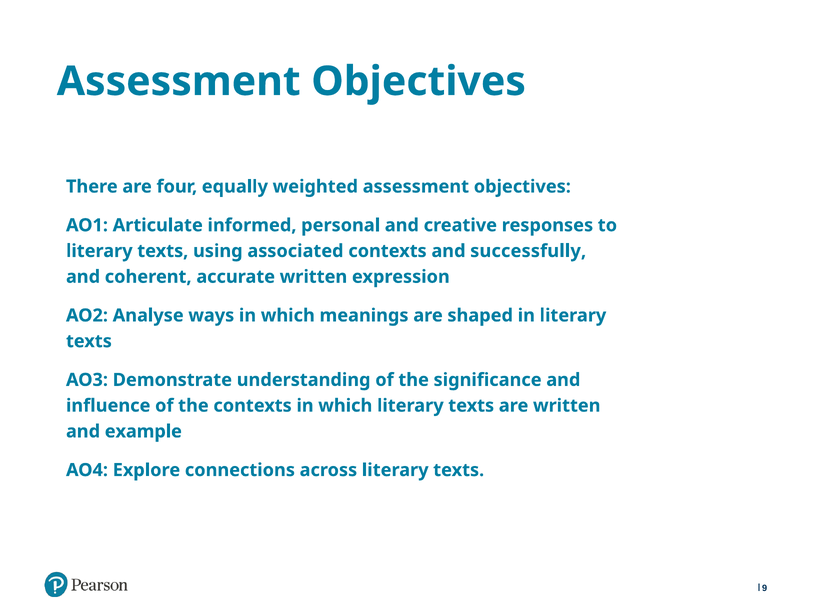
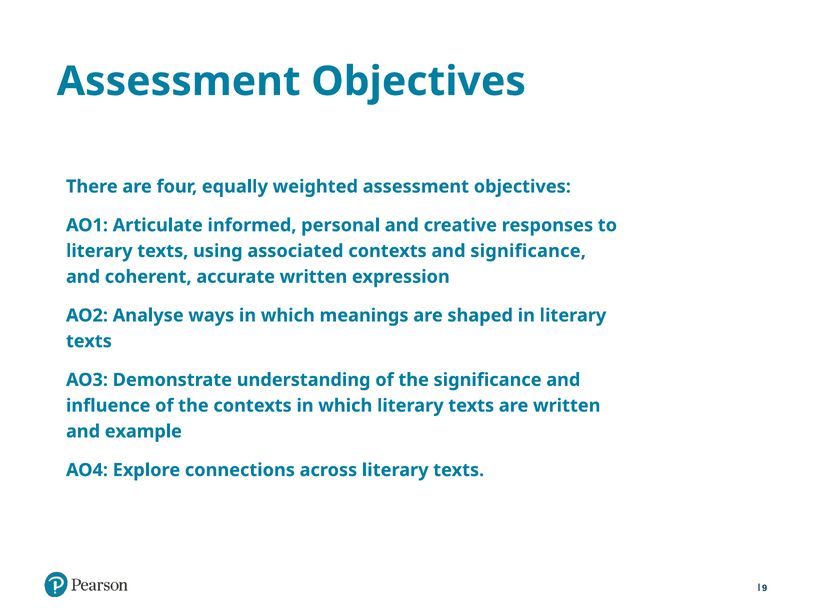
and successfully: successfully -> significance
